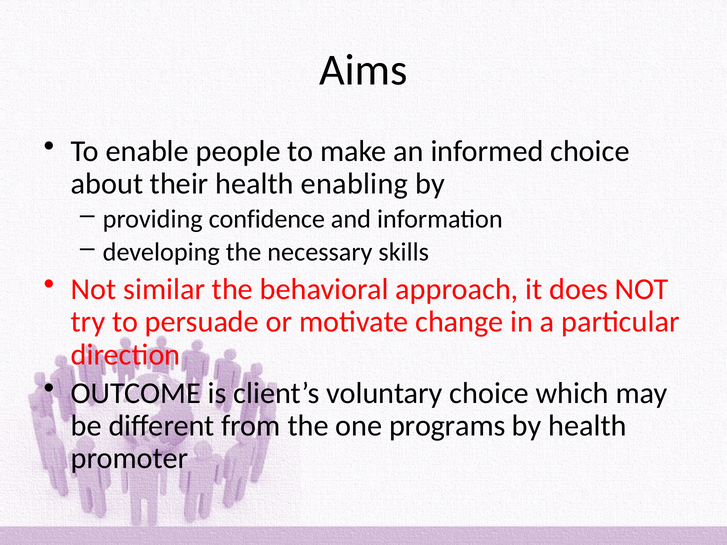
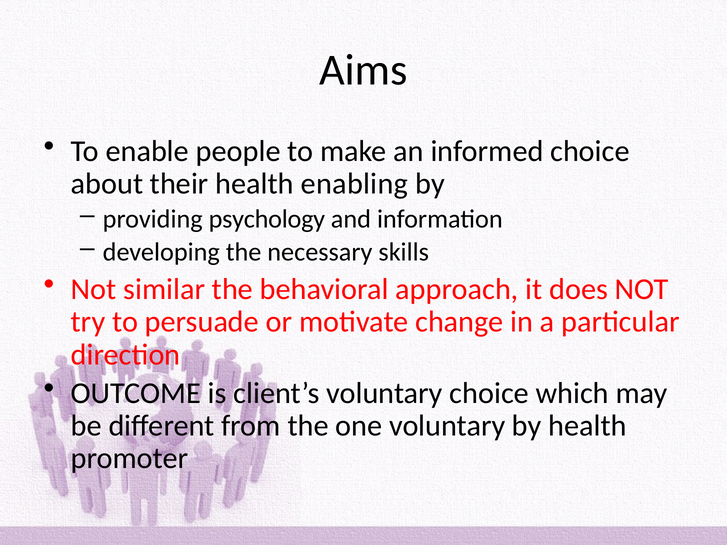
confidence: confidence -> psychology
one programs: programs -> voluntary
